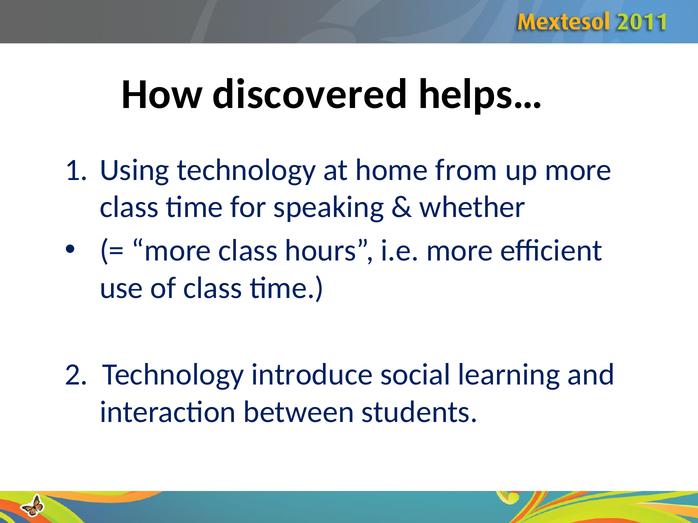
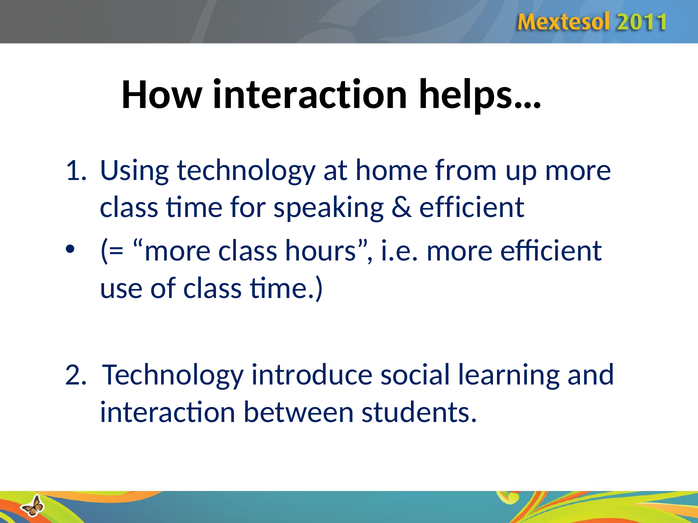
How discovered: discovered -> interaction
whether at (472, 207): whether -> efficient
